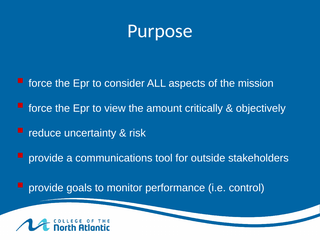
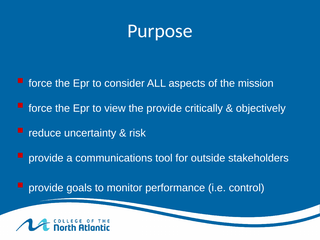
the amount: amount -> provide
